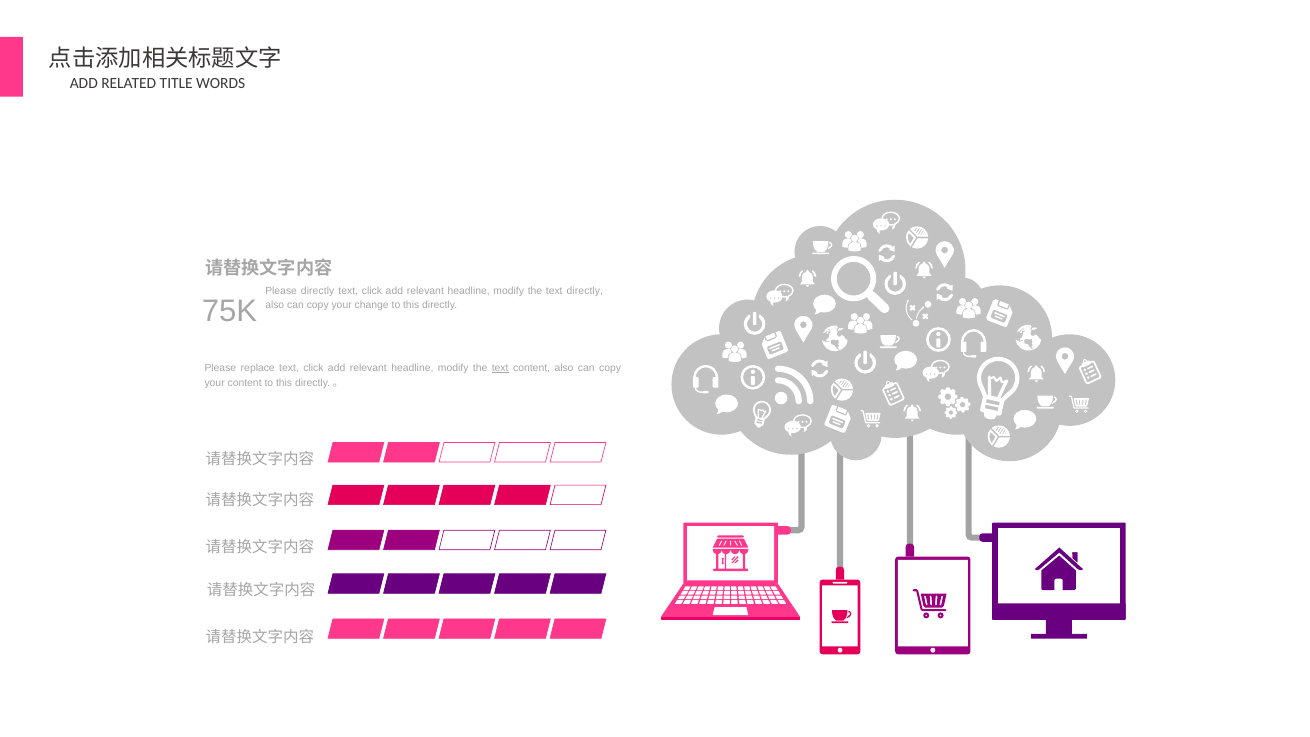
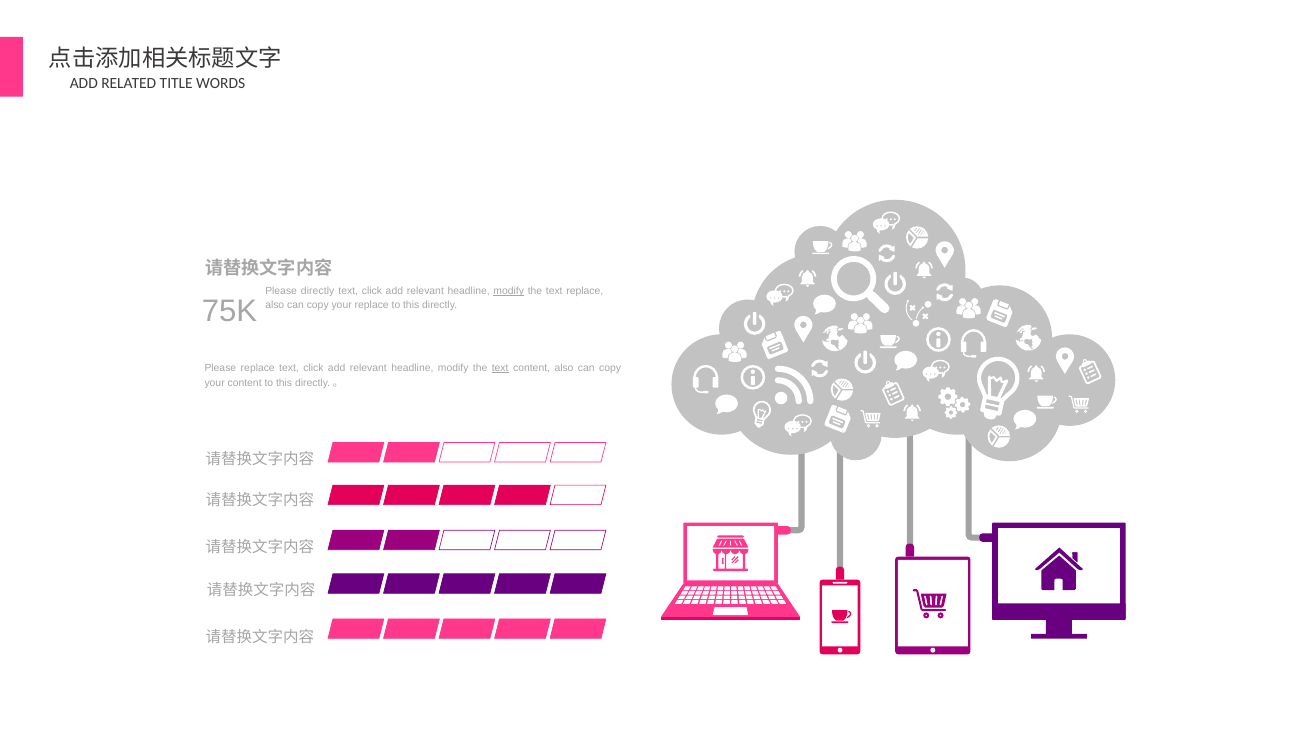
modify at (509, 291) underline: none -> present
text directly: directly -> replace
your change: change -> replace
